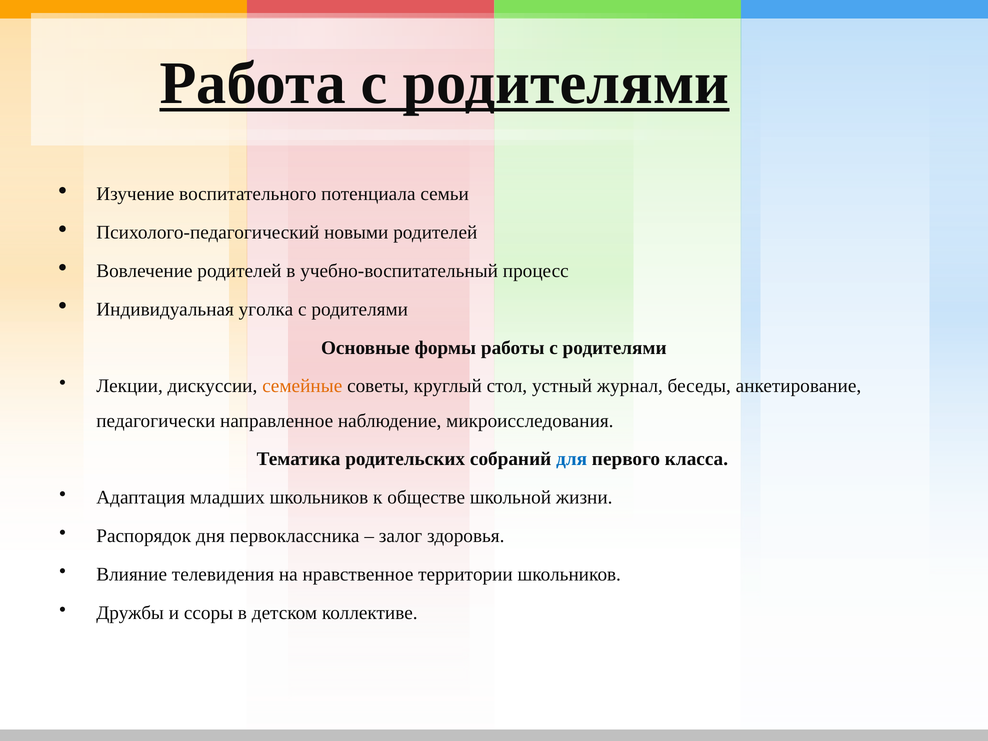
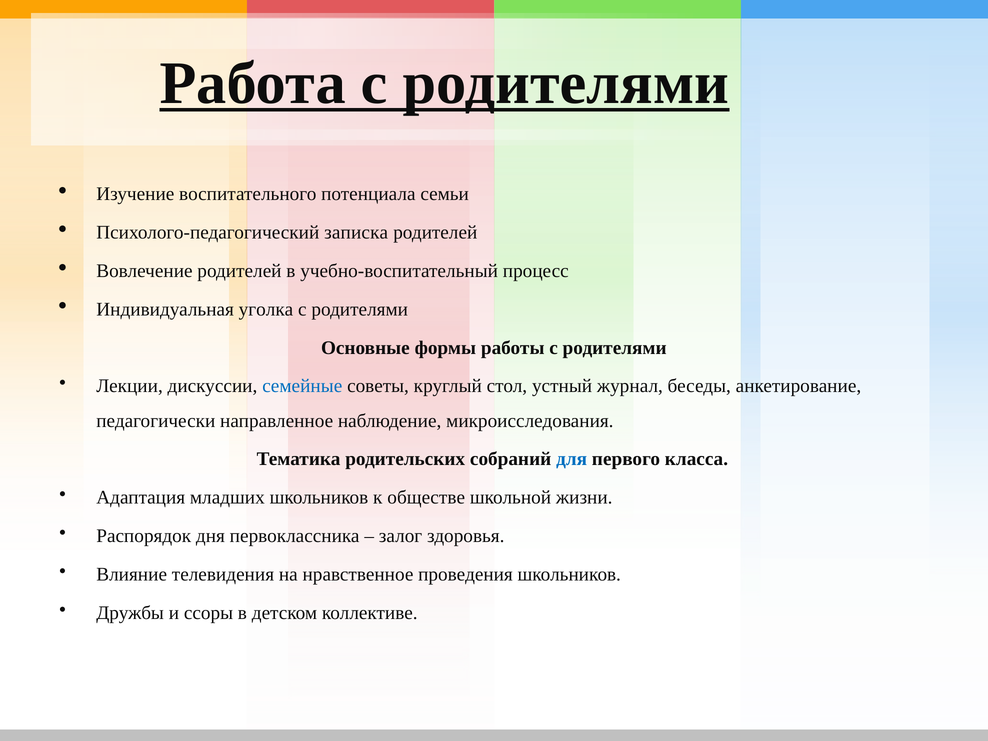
новыми: новыми -> записка
семейные colour: orange -> blue
территории: территории -> проведения
